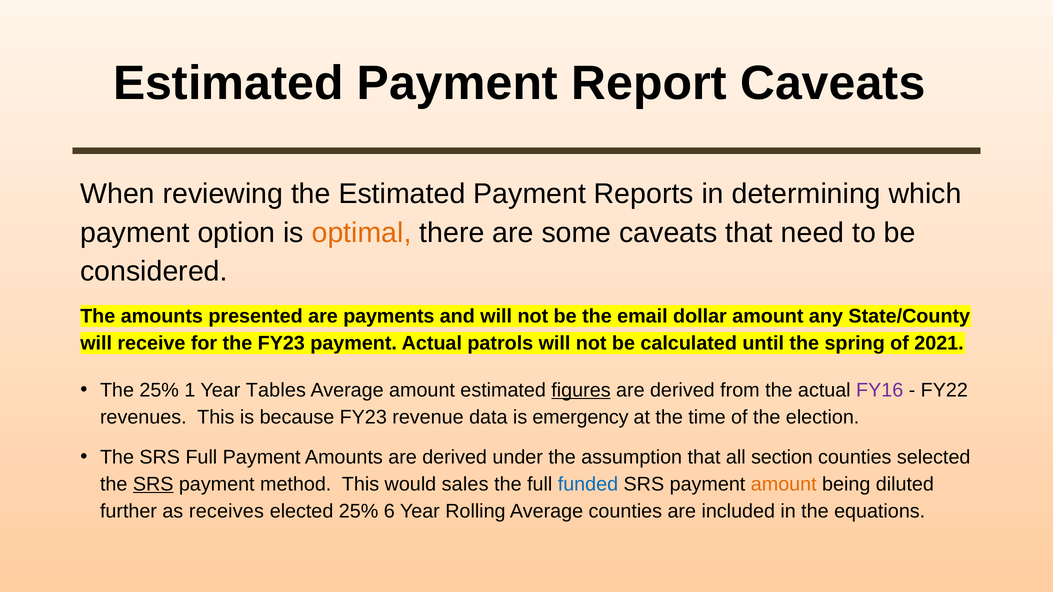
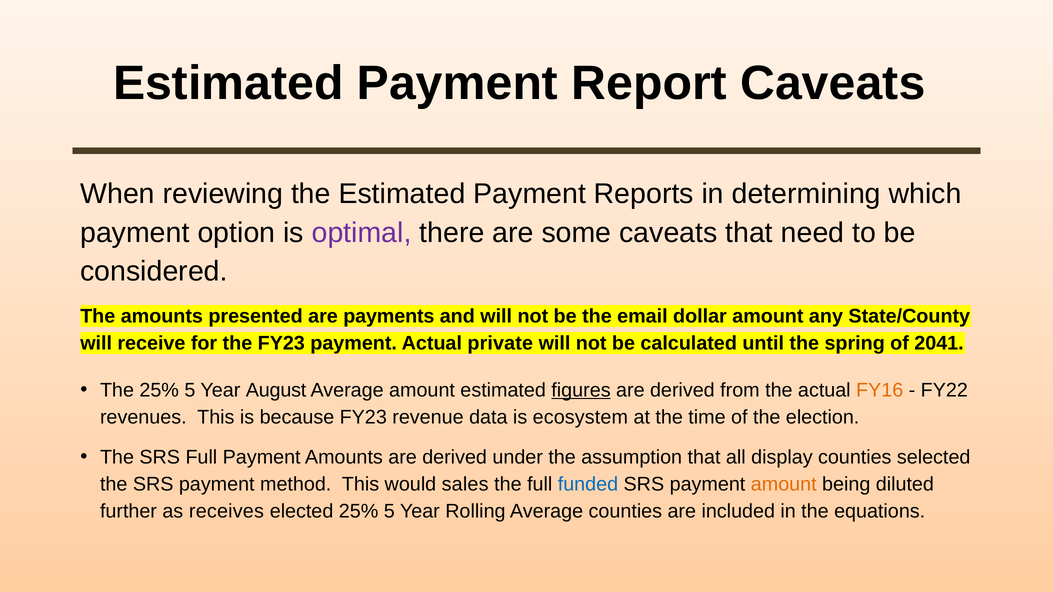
optimal colour: orange -> purple
patrols: patrols -> private
2021: 2021 -> 2041
The 25% 1: 1 -> 5
Tables: Tables -> August
FY16 colour: purple -> orange
emergency: emergency -> ecosystem
section: section -> display
SRS at (153, 484) underline: present -> none
elected 25% 6: 6 -> 5
